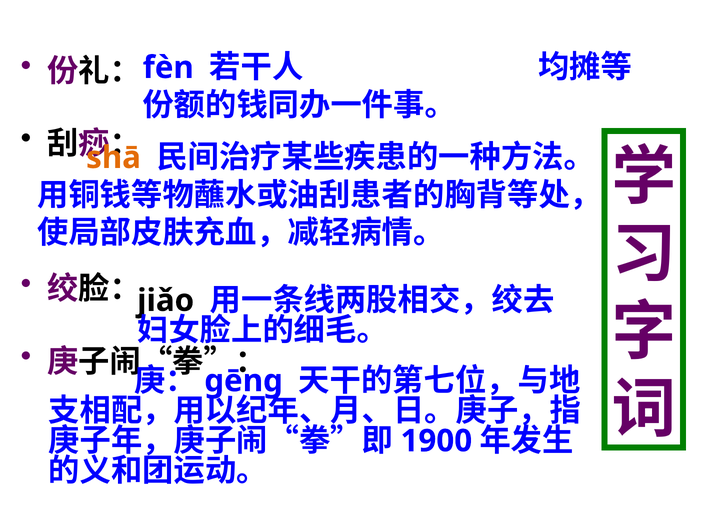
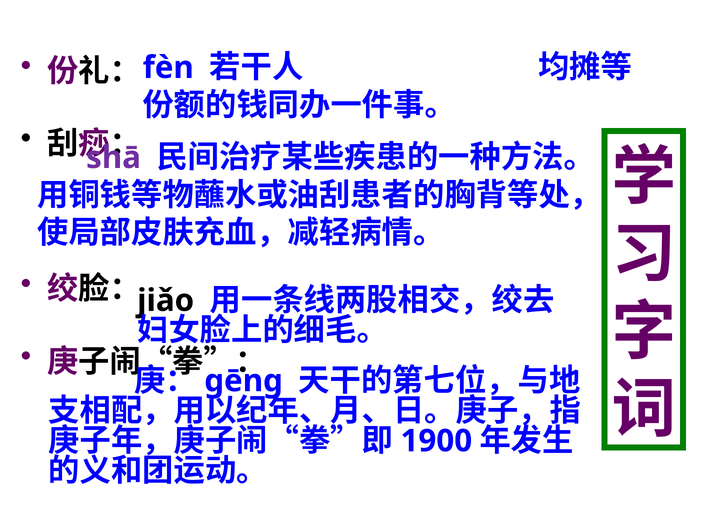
shā colour: orange -> purple
